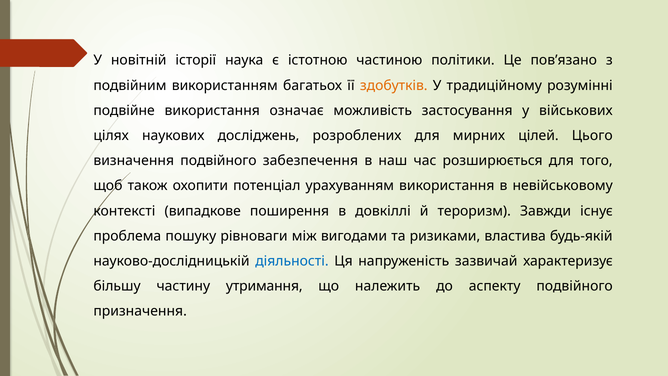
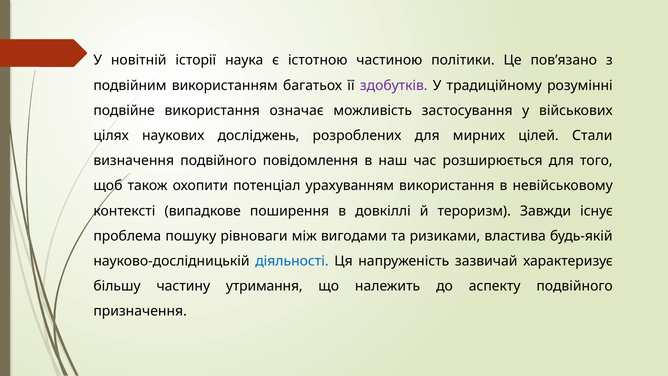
здобутків colour: orange -> purple
Цього: Цього -> Стали
забезпечення: забезпечення -> повідомлення
